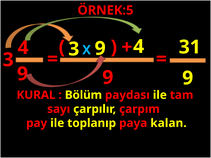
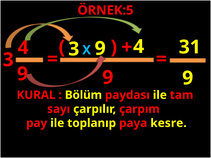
kalan: kalan -> kesre
